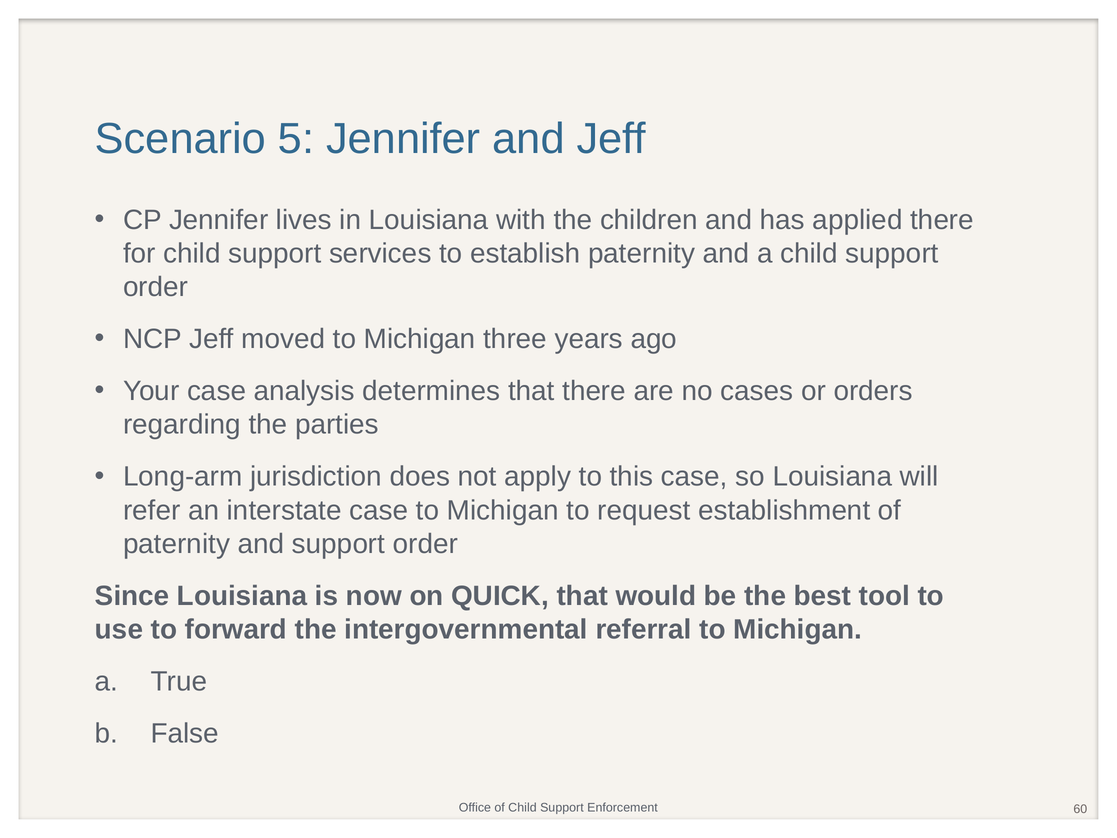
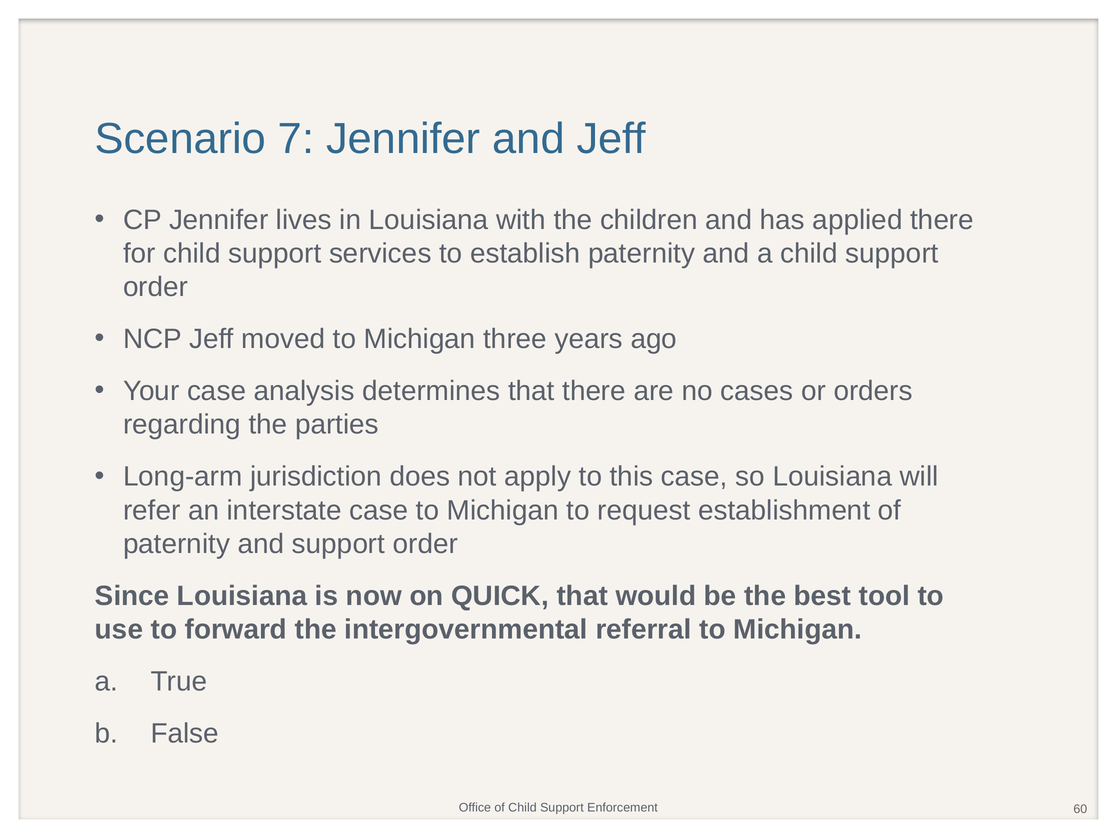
5: 5 -> 7
